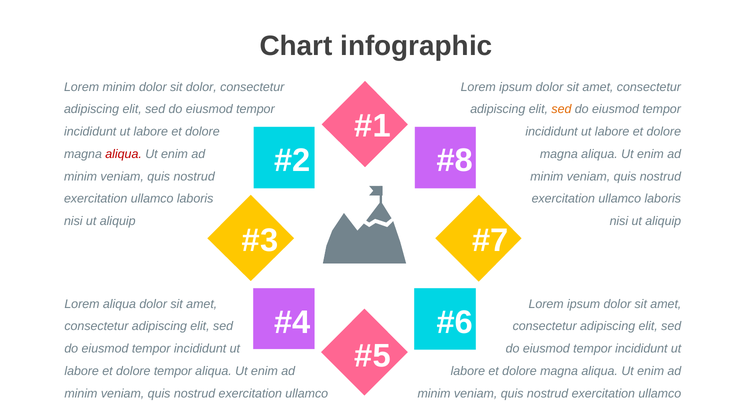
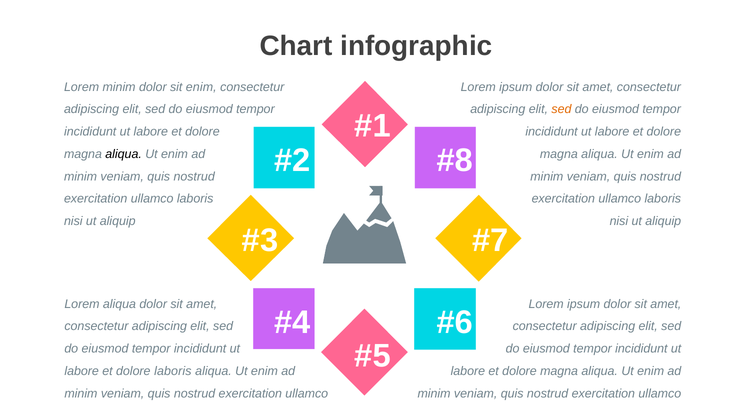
sit dolor: dolor -> enim
aliqua at (124, 154) colour: red -> black
dolore tempor: tempor -> laboris
